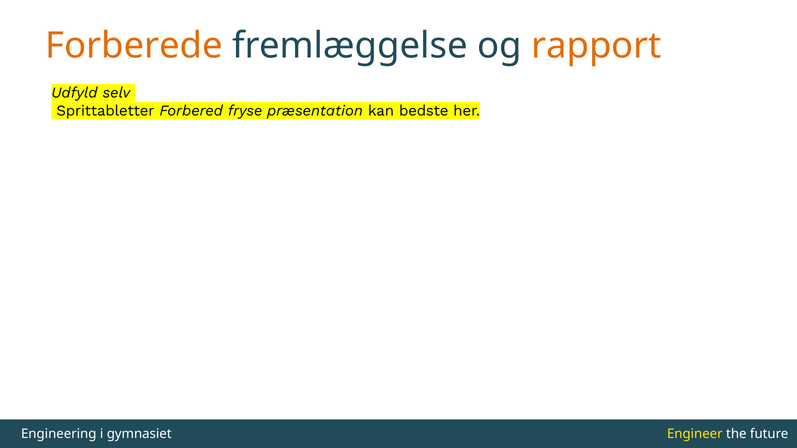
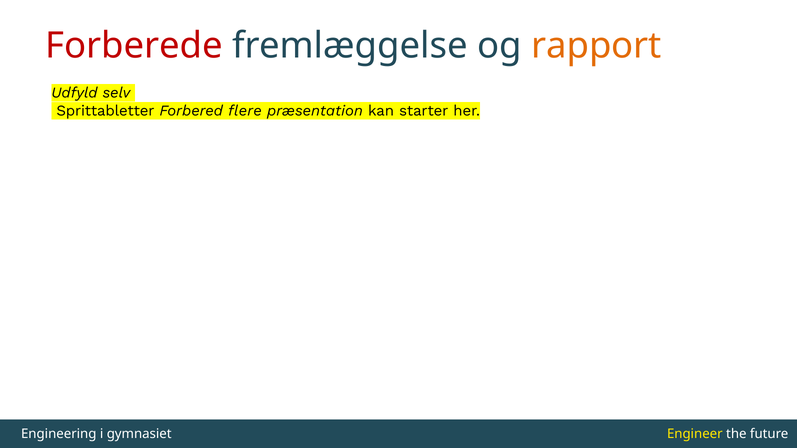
Forberede colour: orange -> red
fryse: fryse -> flere
bedste: bedste -> starter
